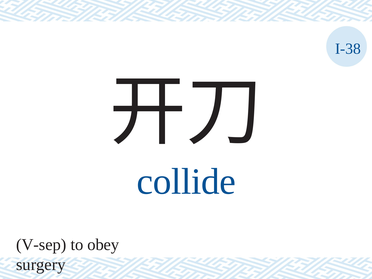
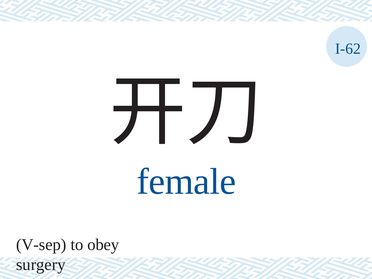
I-38: I-38 -> I-62
collide: collide -> female
